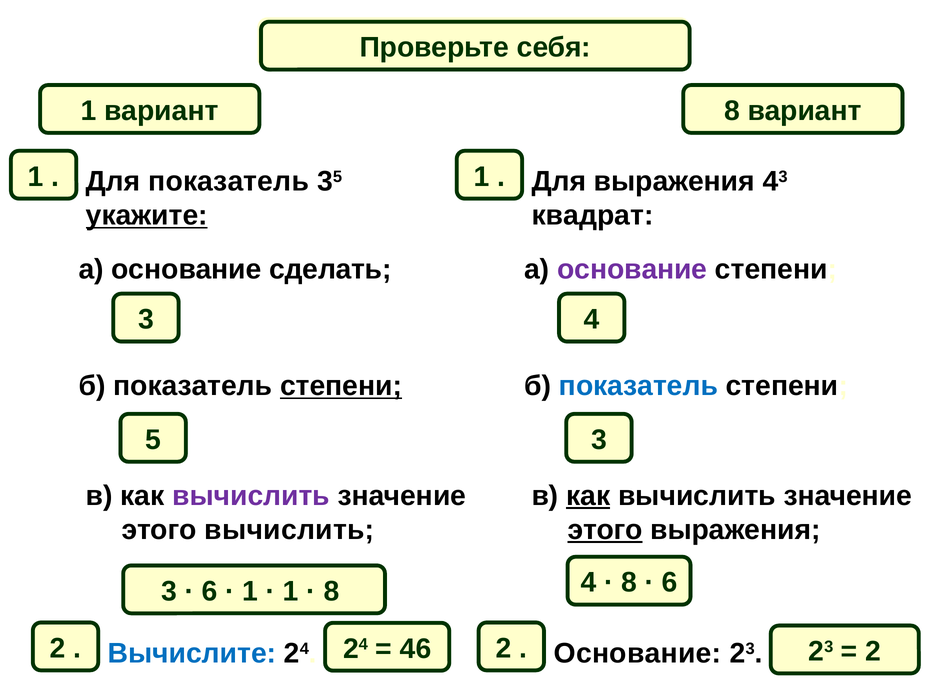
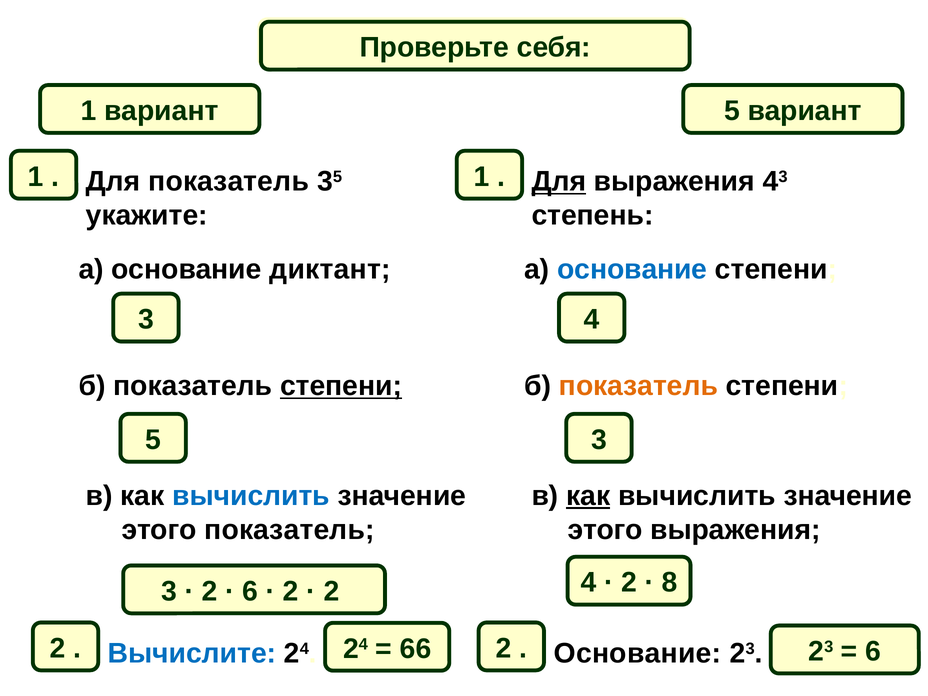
вариант 8: 8 -> 5
Для at (559, 181) underline: none -> present
укажите underline: present -> none
квадрат: квадрат -> степень
основание сделать: сделать -> диктант
основание at (632, 269) colour: purple -> blue
показатель at (638, 386) colour: blue -> orange
вычислить at (251, 496) colour: purple -> blue
этого вычислить: вычислить -> показатель
этого at (605, 530) underline: present -> none
8 at (629, 583): 8 -> 2
6 at (670, 583): 6 -> 8
6 at (209, 591): 6 -> 2
1 at (250, 591): 1 -> 6
1 at (291, 591): 1 -> 2
8 at (331, 591): 8 -> 2
46: 46 -> 66
2 at (873, 651): 2 -> 6
